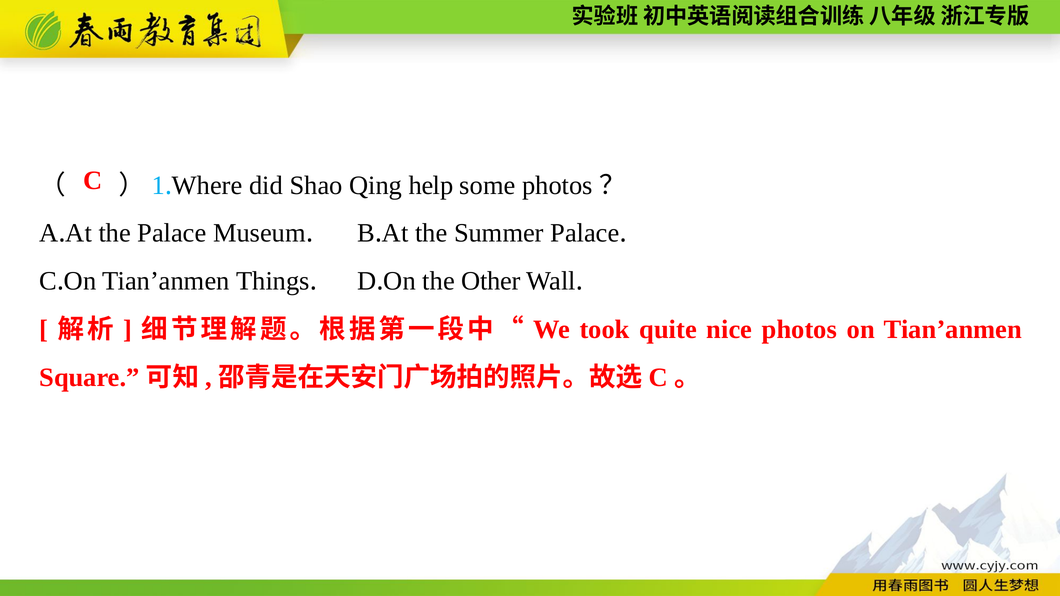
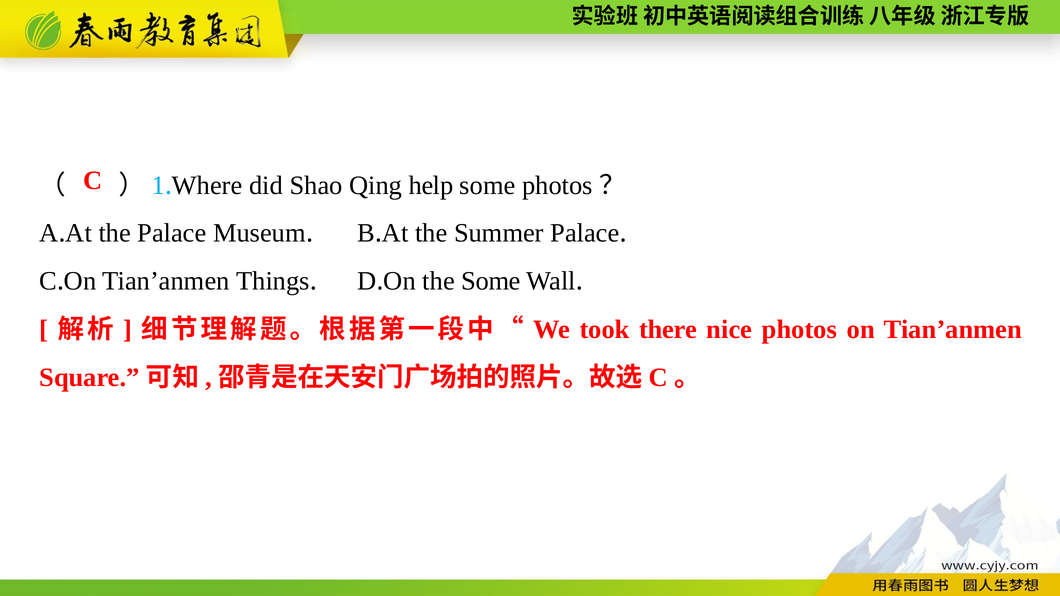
the Other: Other -> Some
quite: quite -> there
